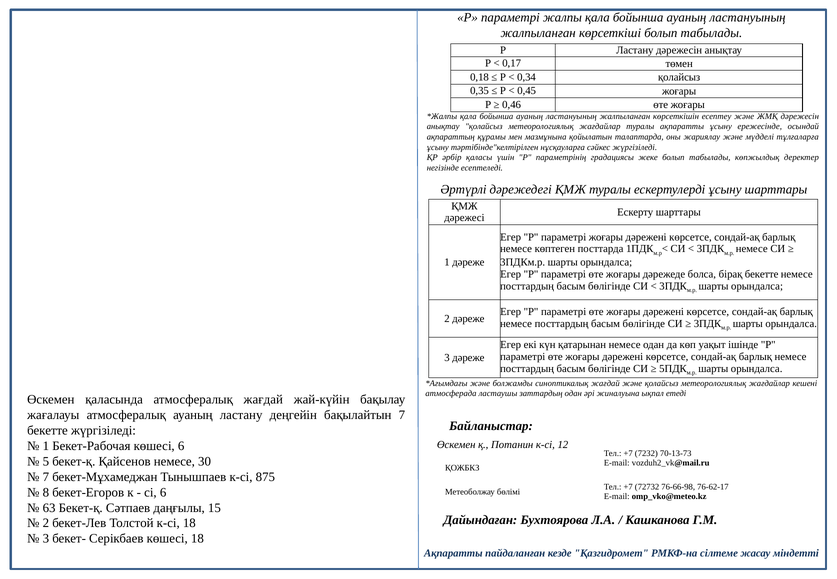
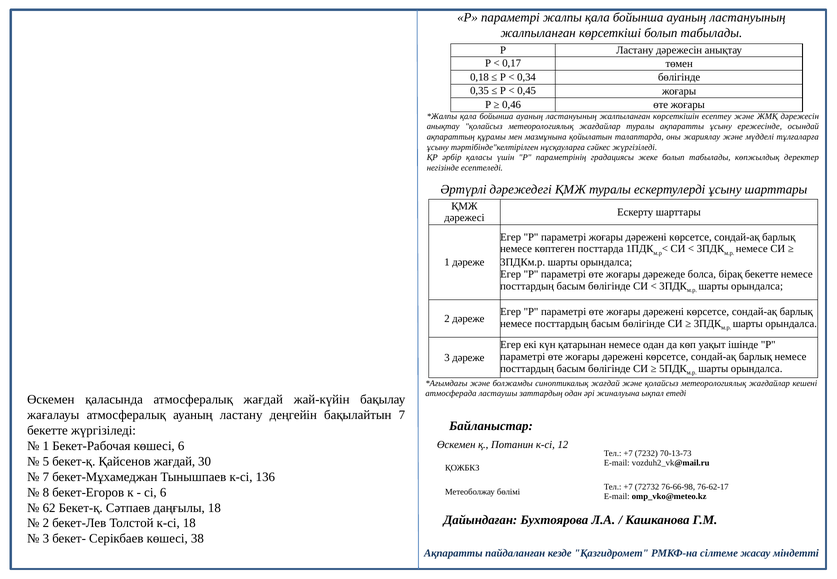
0,34 қолайсыз: қолайсыз -> бөлігінде
Қайсенов немесе: немесе -> жағдай
875: 875 -> 136
63: 63 -> 62
даңғылы 15: 15 -> 18
көшесі 18: 18 -> 38
